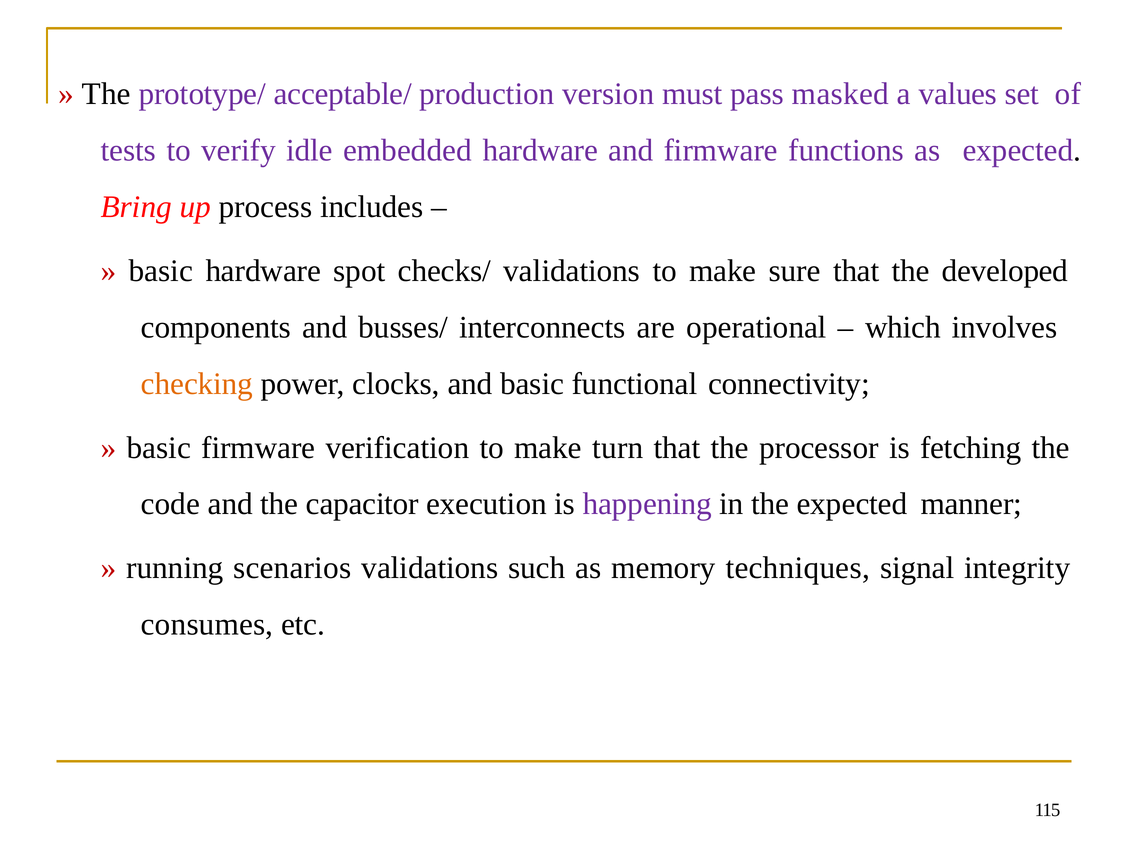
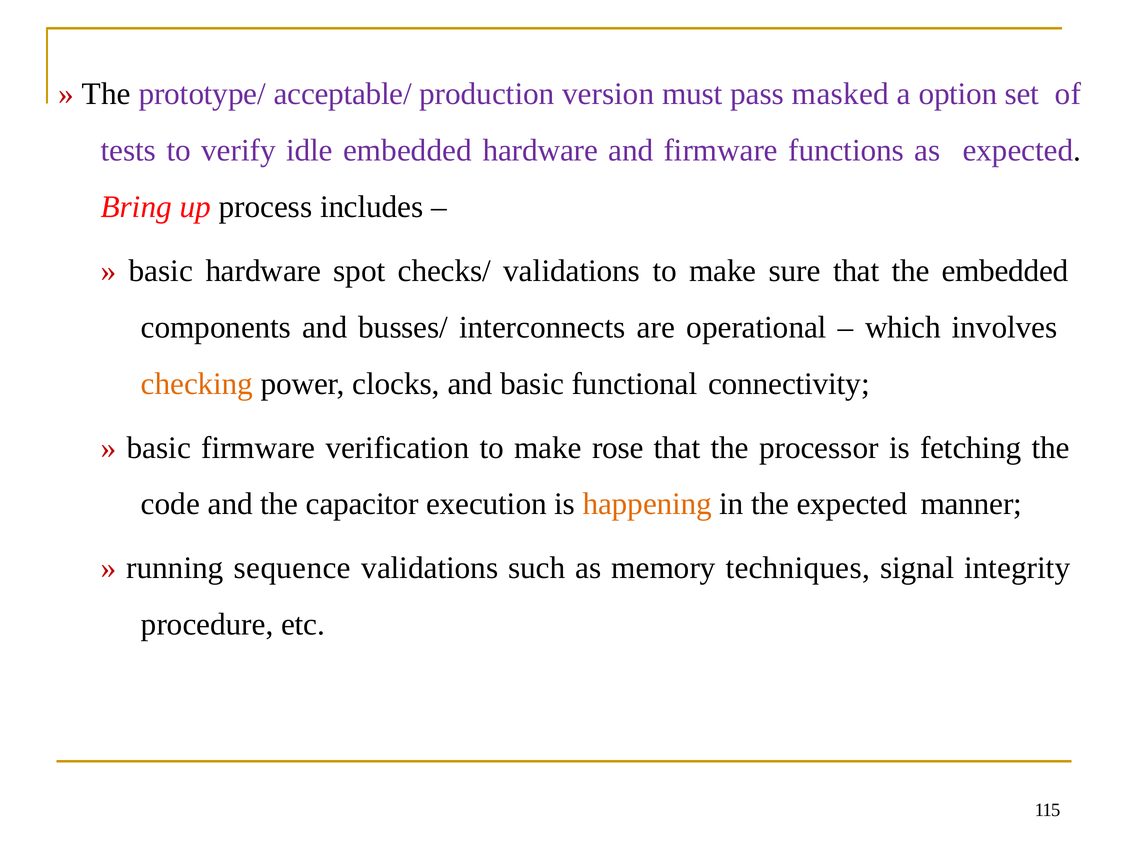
values: values -> option
the developed: developed -> embedded
turn: turn -> rose
happening colour: purple -> orange
scenarios: scenarios -> sequence
consumes: consumes -> procedure
